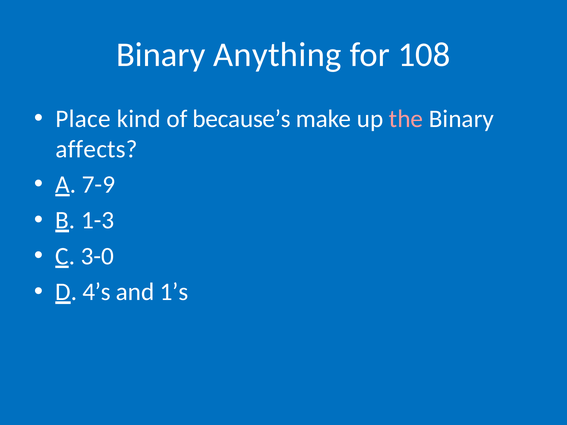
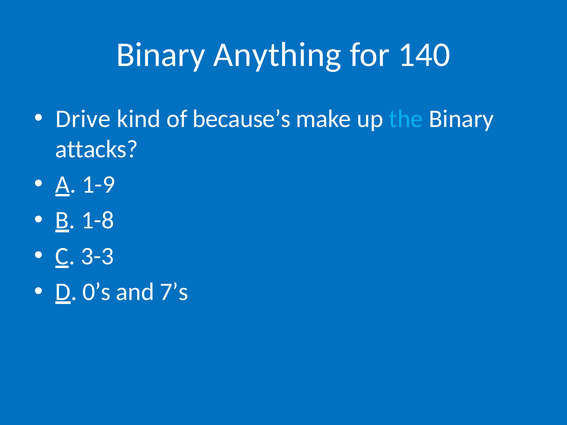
108: 108 -> 140
Place: Place -> Drive
the colour: pink -> light blue
affects: affects -> attacks
7-9: 7-9 -> 1-9
1-3: 1-3 -> 1-8
3-0: 3-0 -> 3-3
4’s: 4’s -> 0’s
1’s: 1’s -> 7’s
